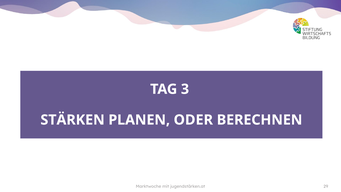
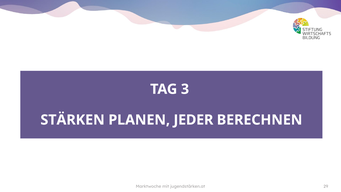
ODER: ODER -> JEDER
